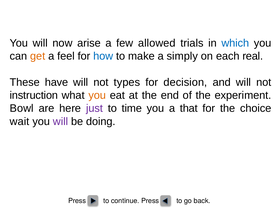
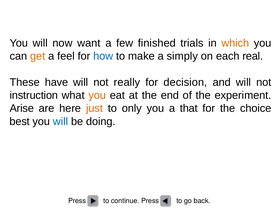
arise: arise -> want
allowed: allowed -> finished
which colour: blue -> orange
types: types -> really
Bowl: Bowl -> Arise
just colour: purple -> orange
time: time -> only
wait: wait -> best
will at (61, 121) colour: purple -> blue
